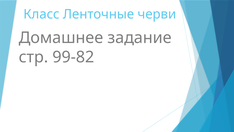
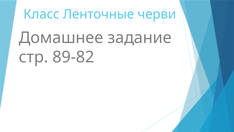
99-82: 99-82 -> 89-82
